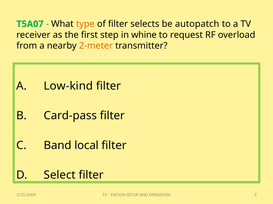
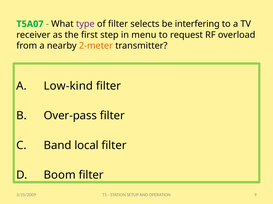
type colour: orange -> purple
autopatch: autopatch -> interfering
whine: whine -> menu
Card-pass: Card-pass -> Over-pass
Select: Select -> Boom
